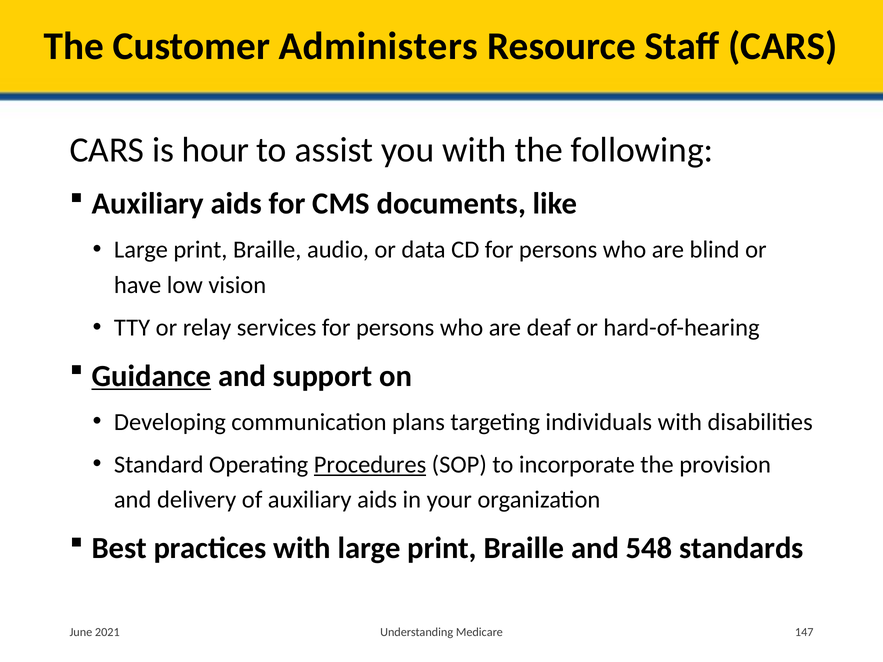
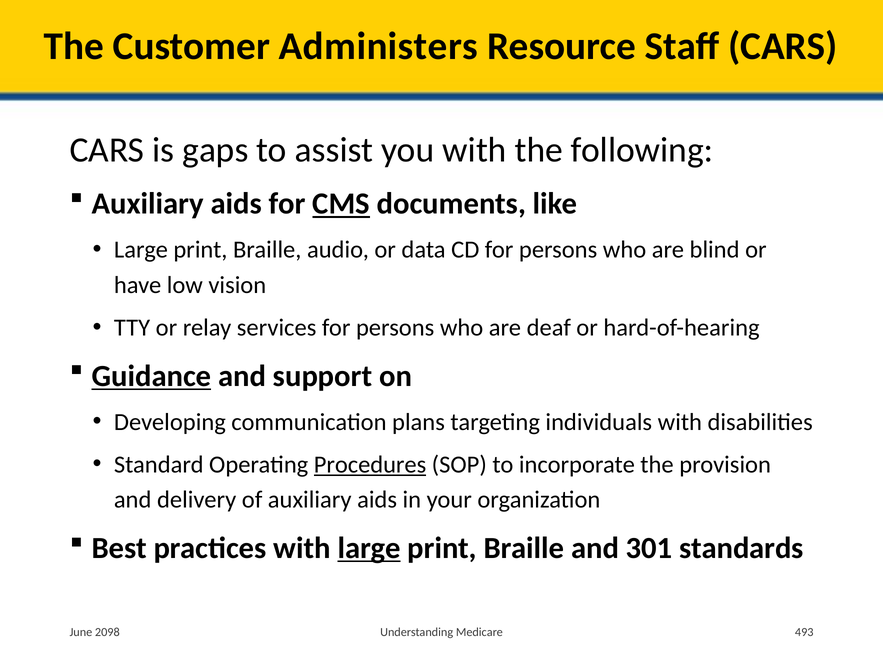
hour: hour -> gaps
CMS underline: none -> present
large at (369, 548) underline: none -> present
548: 548 -> 301
2021: 2021 -> 2098
147: 147 -> 493
